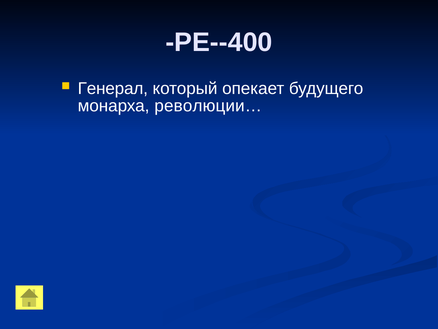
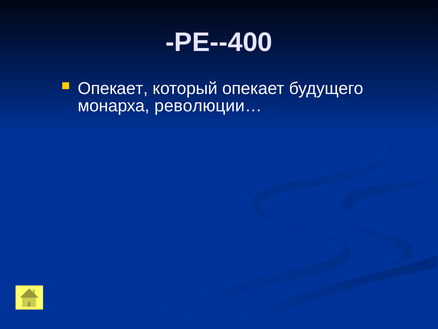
Генерал at (113, 88): Генерал -> Опекает
